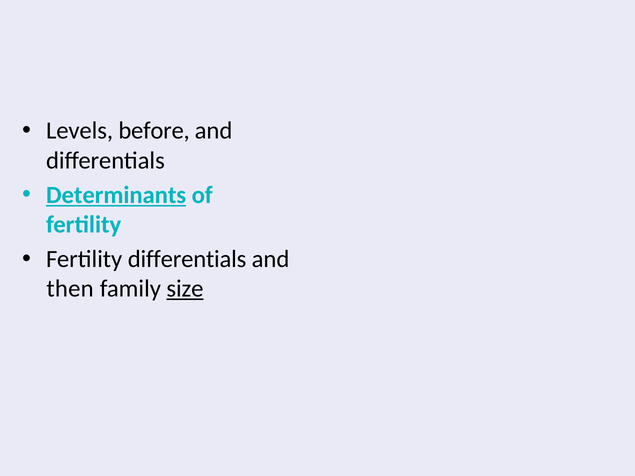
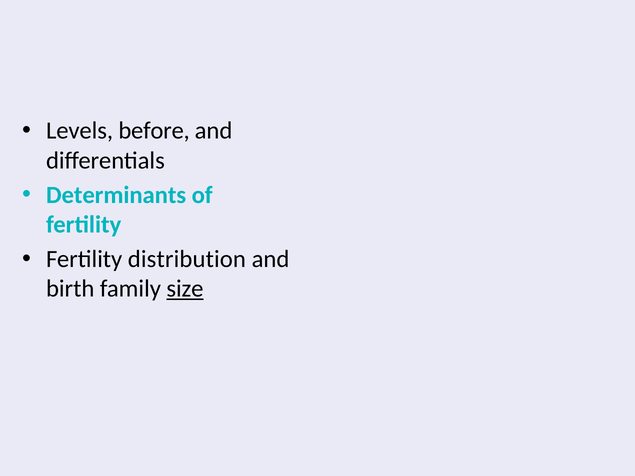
Determinants underline: present -> none
Fertility differentials: differentials -> distribution
then: then -> birth
